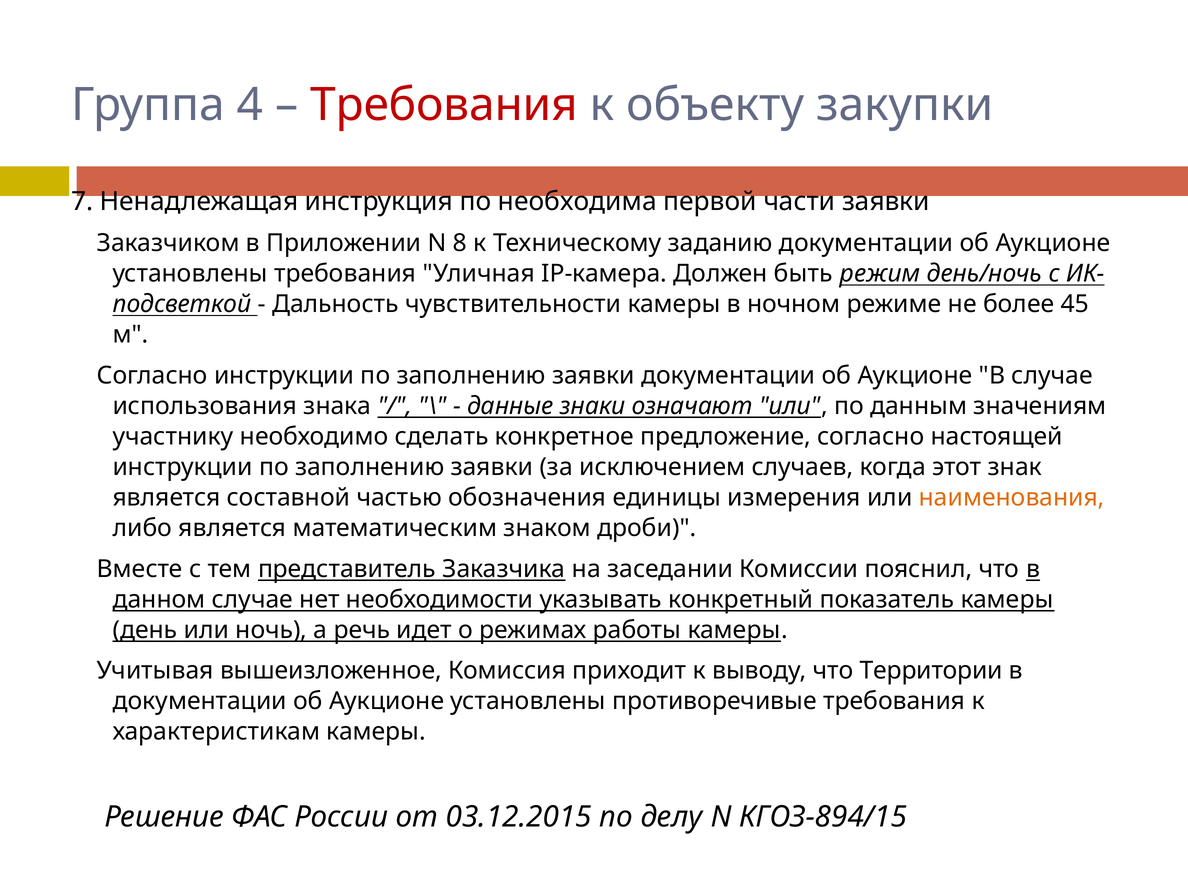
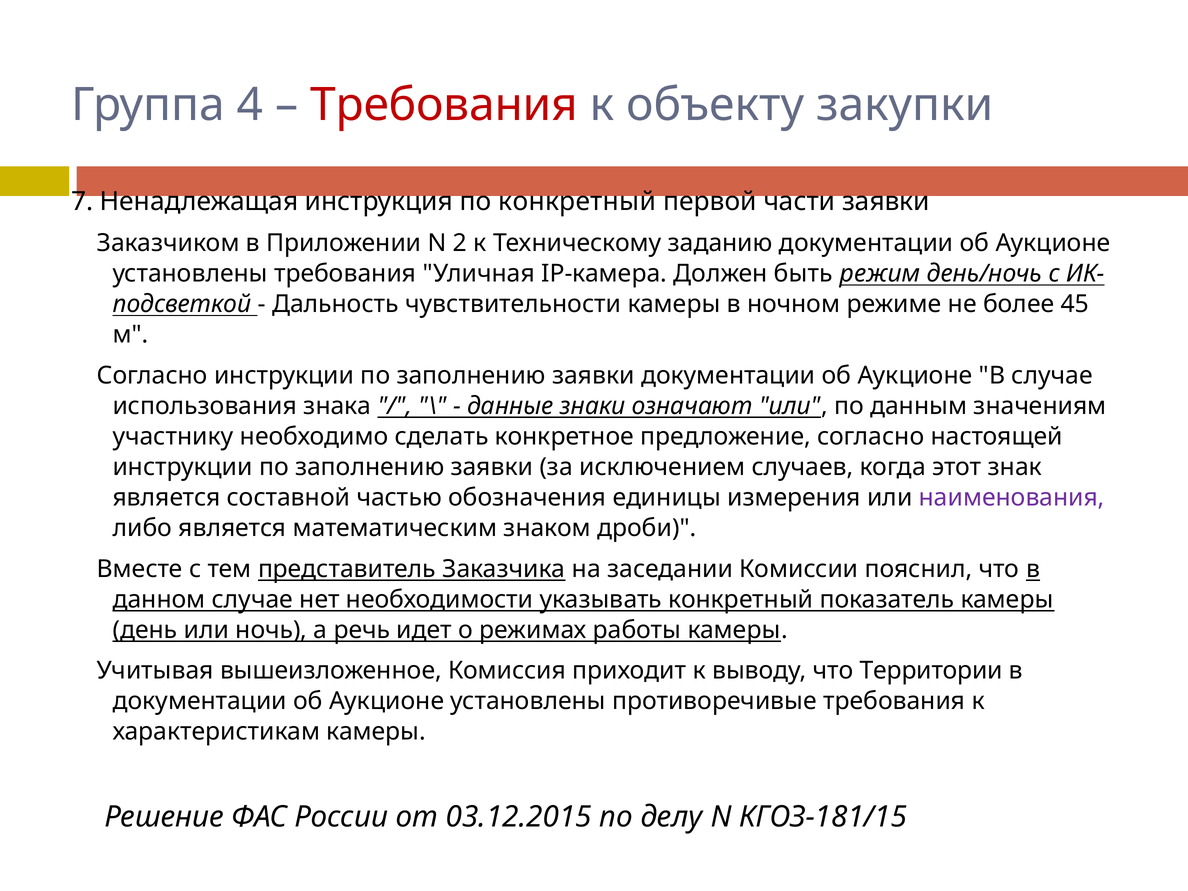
по необходима: необходима -> конкретный
8: 8 -> 2
наименования colour: orange -> purple
КГОЗ-894/15: КГОЗ-894/15 -> КГОЗ-181/15
